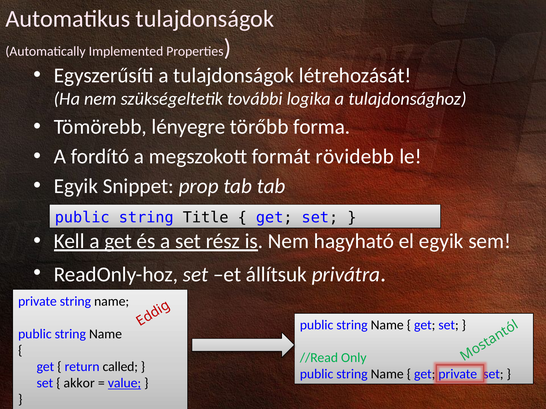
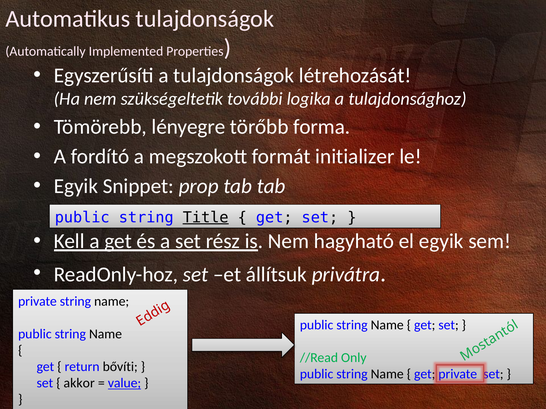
rövidebb: rövidebb -> initializer
Title underline: none -> present
called: called -> bővíti
